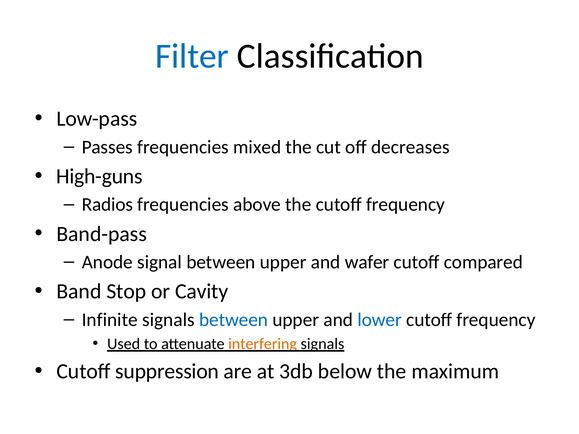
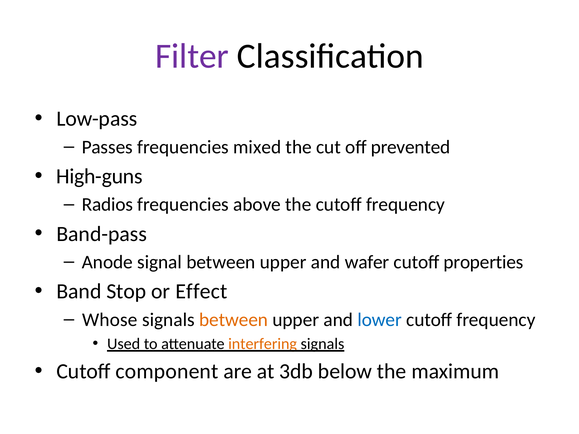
Filter colour: blue -> purple
decreases: decreases -> prevented
compared: compared -> properties
Cavity: Cavity -> Effect
Infinite: Infinite -> Whose
between at (234, 320) colour: blue -> orange
suppression: suppression -> component
